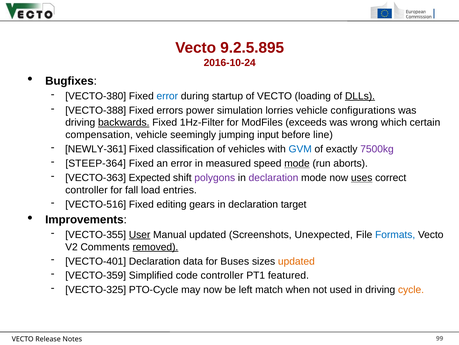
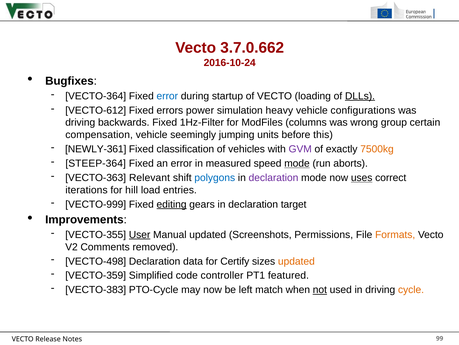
9.2.5.895: 9.2.5.895 -> 3.7.0.662
VECTO-380: VECTO-380 -> VECTO-364
VECTO-388: VECTO-388 -> VECTO-612
lorries: lorries -> heavy
backwards underline: present -> none
exceeds: exceeds -> columns
which: which -> group
input: input -> units
line: line -> this
GVM colour: blue -> purple
7500kg colour: purple -> orange
Expected: Expected -> Relevant
polygons colour: purple -> blue
controller at (86, 190): controller -> iterations
fall: fall -> hill
VECTO-516: VECTO-516 -> VECTO-999
editing underline: none -> present
Unexpected: Unexpected -> Permissions
Formats colour: blue -> orange
removed underline: present -> none
VECTO-401: VECTO-401 -> VECTO-498
Buses: Buses -> Certify
VECTO-325: VECTO-325 -> VECTO-383
not underline: none -> present
